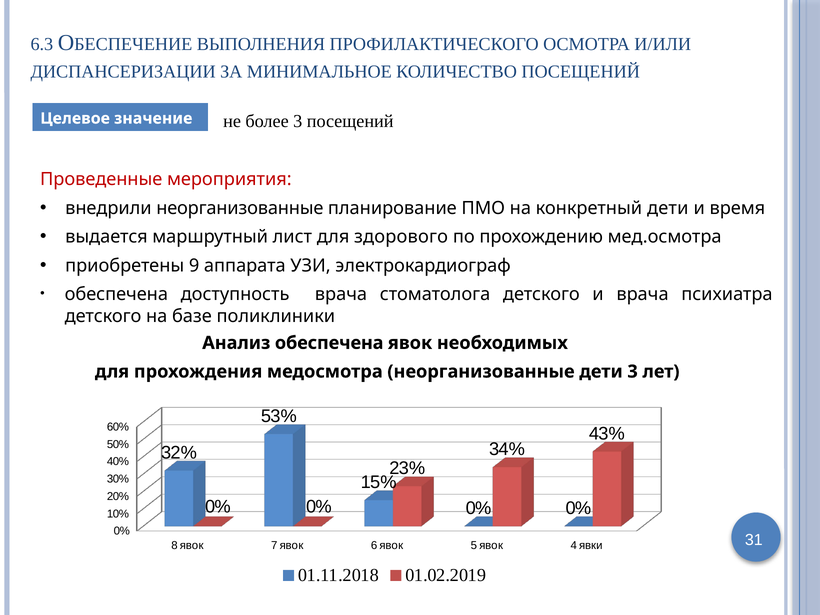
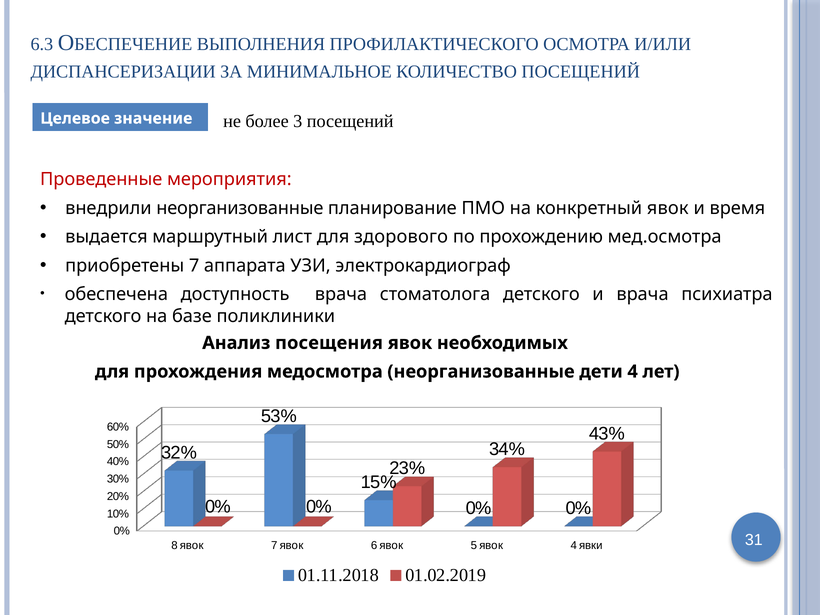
конкретный дети: дети -> явок
приобретены 9: 9 -> 7
Анализ обеспечена: обеспечена -> посещения
дети 3: 3 -> 4
